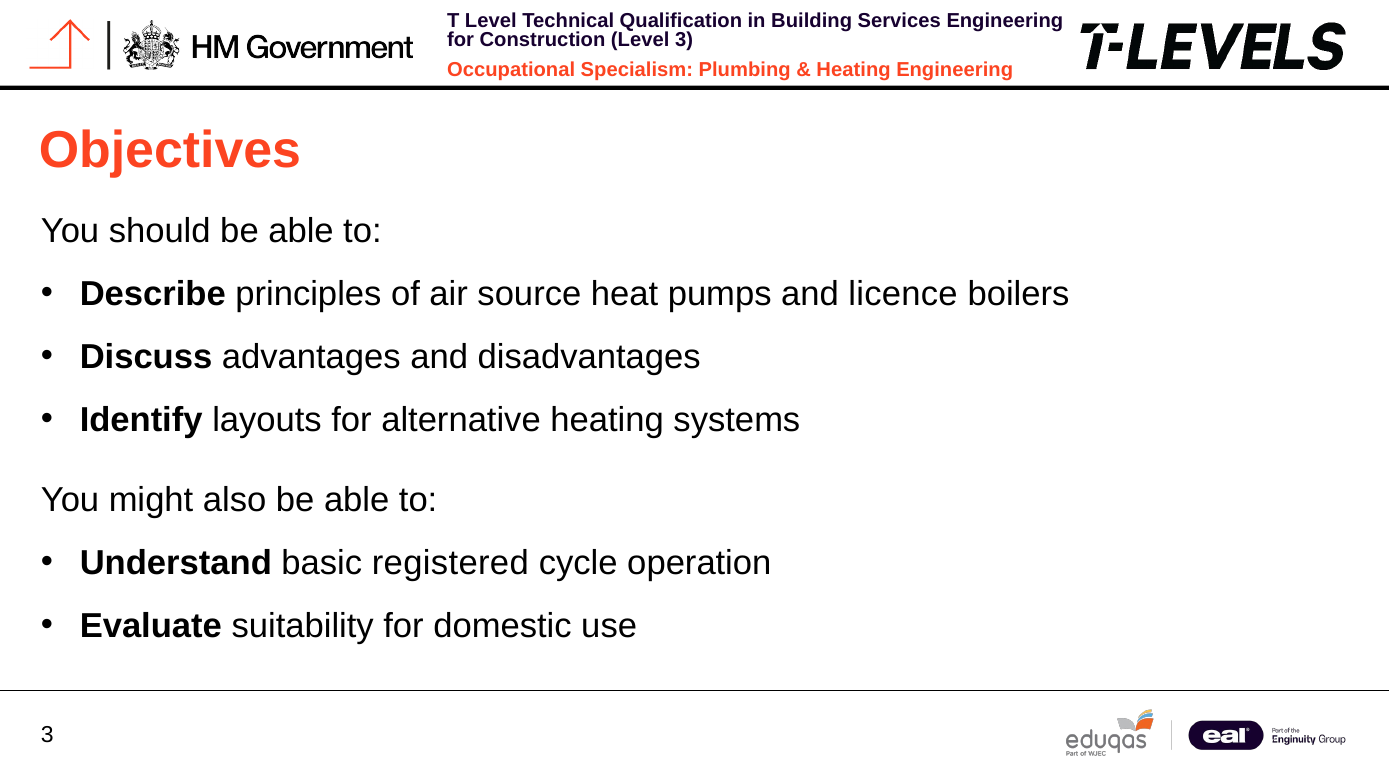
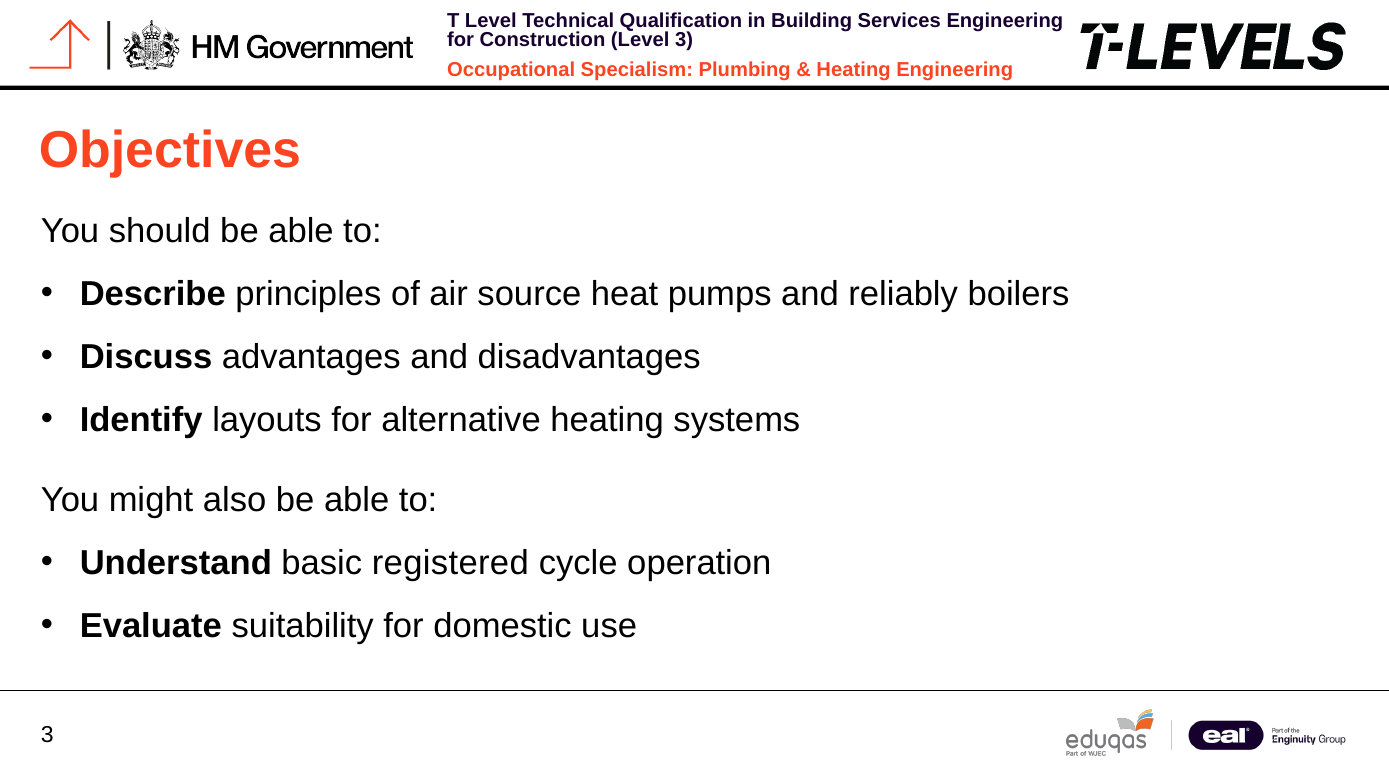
licence: licence -> reliably
